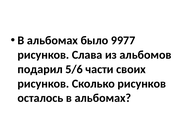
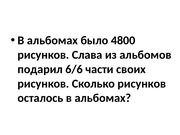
9977: 9977 -> 4800
5/6: 5/6 -> 6/6
